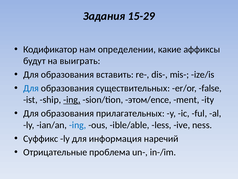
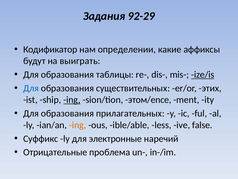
15-29: 15-29 -> 92-29
вставить: вставить -> таблицы
ize/is underline: none -> present
false: false -> этих
ing at (78, 125) colour: blue -> orange
ness: ness -> false
информация: информация -> электронные
